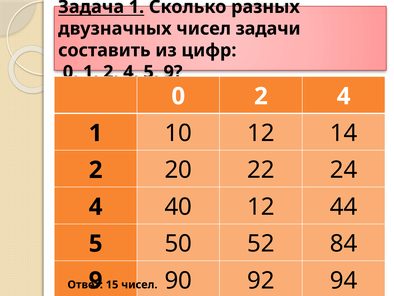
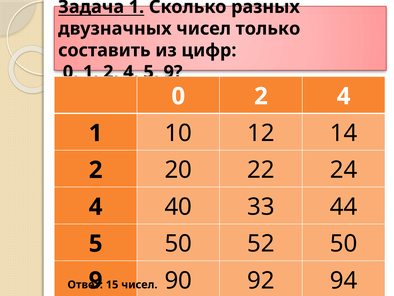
задачи: задачи -> только
40 12: 12 -> 33
52 84: 84 -> 50
